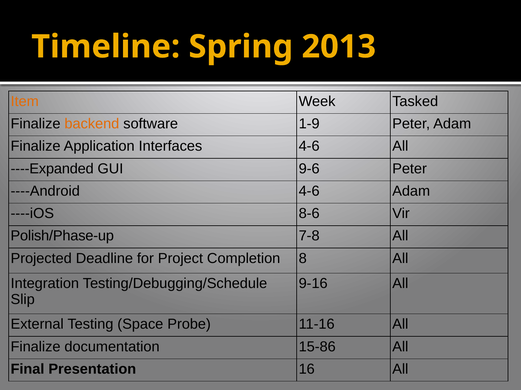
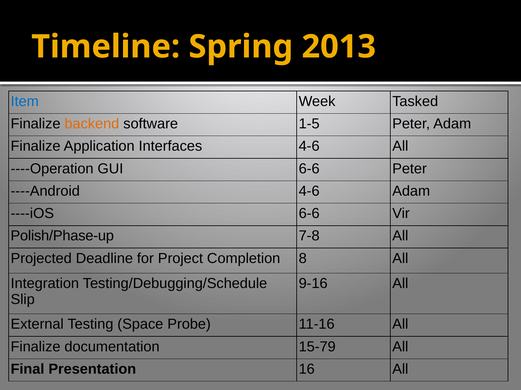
Item colour: orange -> blue
1-9: 1-9 -> 1-5
----Expanded: ----Expanded -> ----Operation
GUI 9-6: 9-6 -> 6-6
----iOS 8-6: 8-6 -> 6-6
15-86: 15-86 -> 15-79
